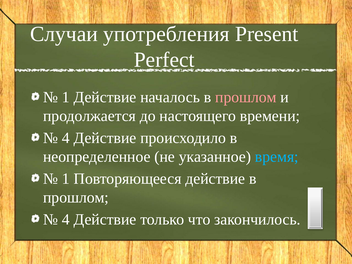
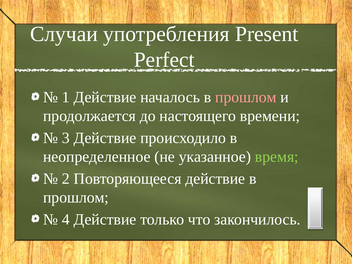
4 at (66, 138): 4 -> 3
время colour: light blue -> light green
1 at (66, 179): 1 -> 2
